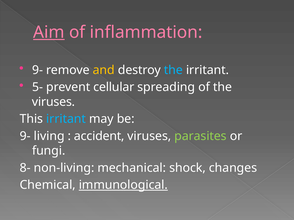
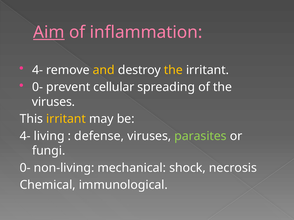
9- at (37, 70): 9- -> 4-
the at (173, 70) colour: light blue -> yellow
5- at (37, 87): 5- -> 0-
irritant at (66, 119) colour: light blue -> yellow
9- at (25, 136): 9- -> 4-
accident: accident -> defense
8- at (25, 168): 8- -> 0-
changes: changes -> necrosis
immunological underline: present -> none
